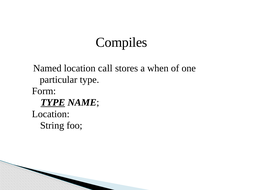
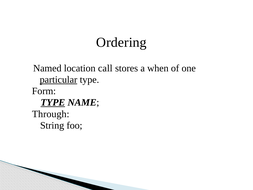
Compiles: Compiles -> Ordering
particular underline: none -> present
Location at (51, 114): Location -> Through
